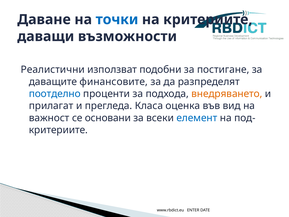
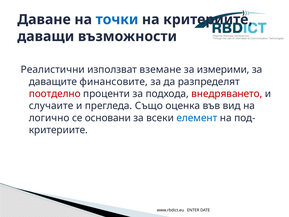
подобни: подобни -> вземане
постигане: постигане -> измерими
поотделно colour: blue -> red
внедряването colour: orange -> red
прилагат: прилагат -> случаите
Класа: Класа -> Също
важност: важност -> логично
